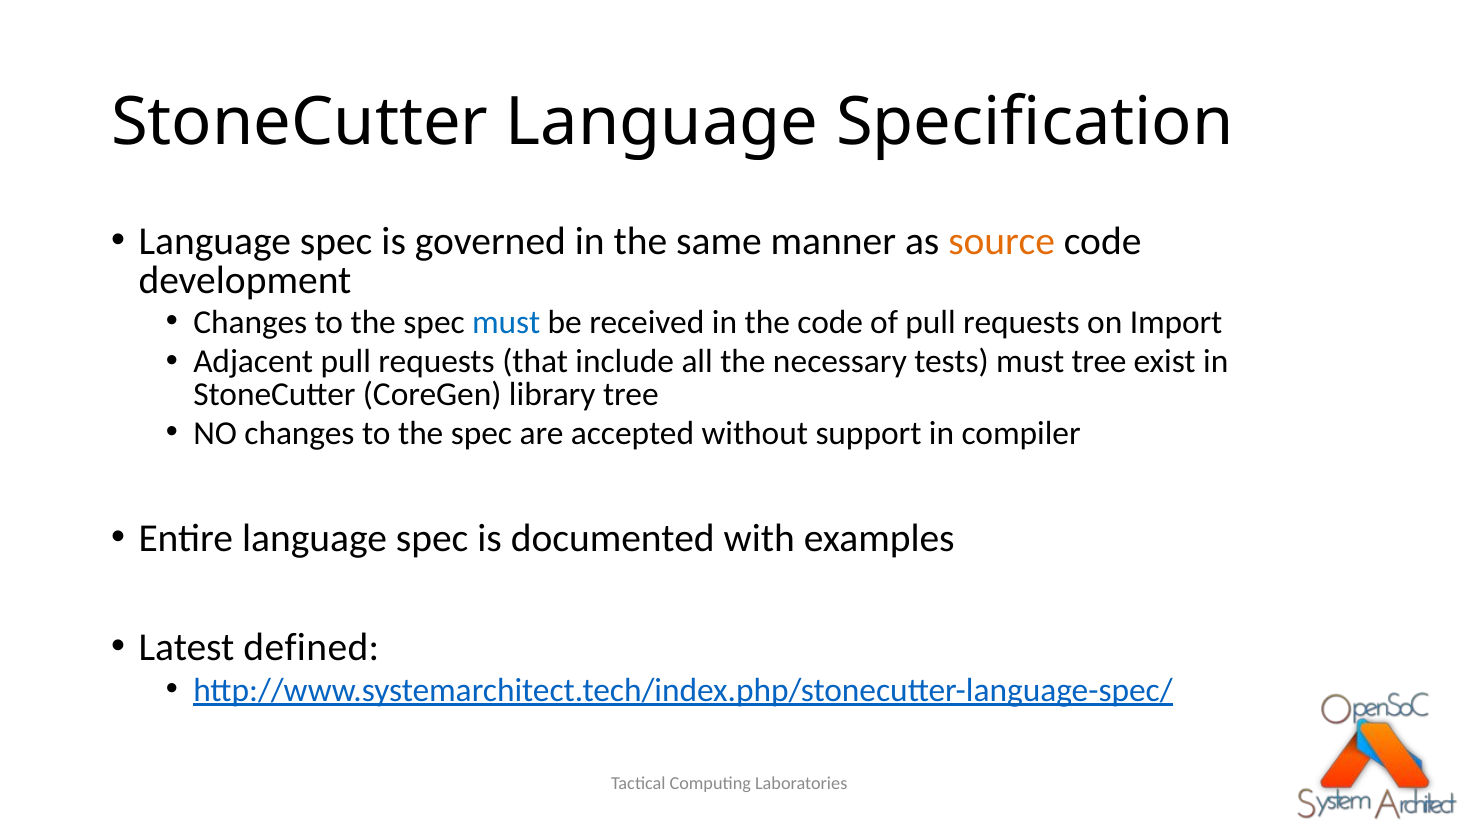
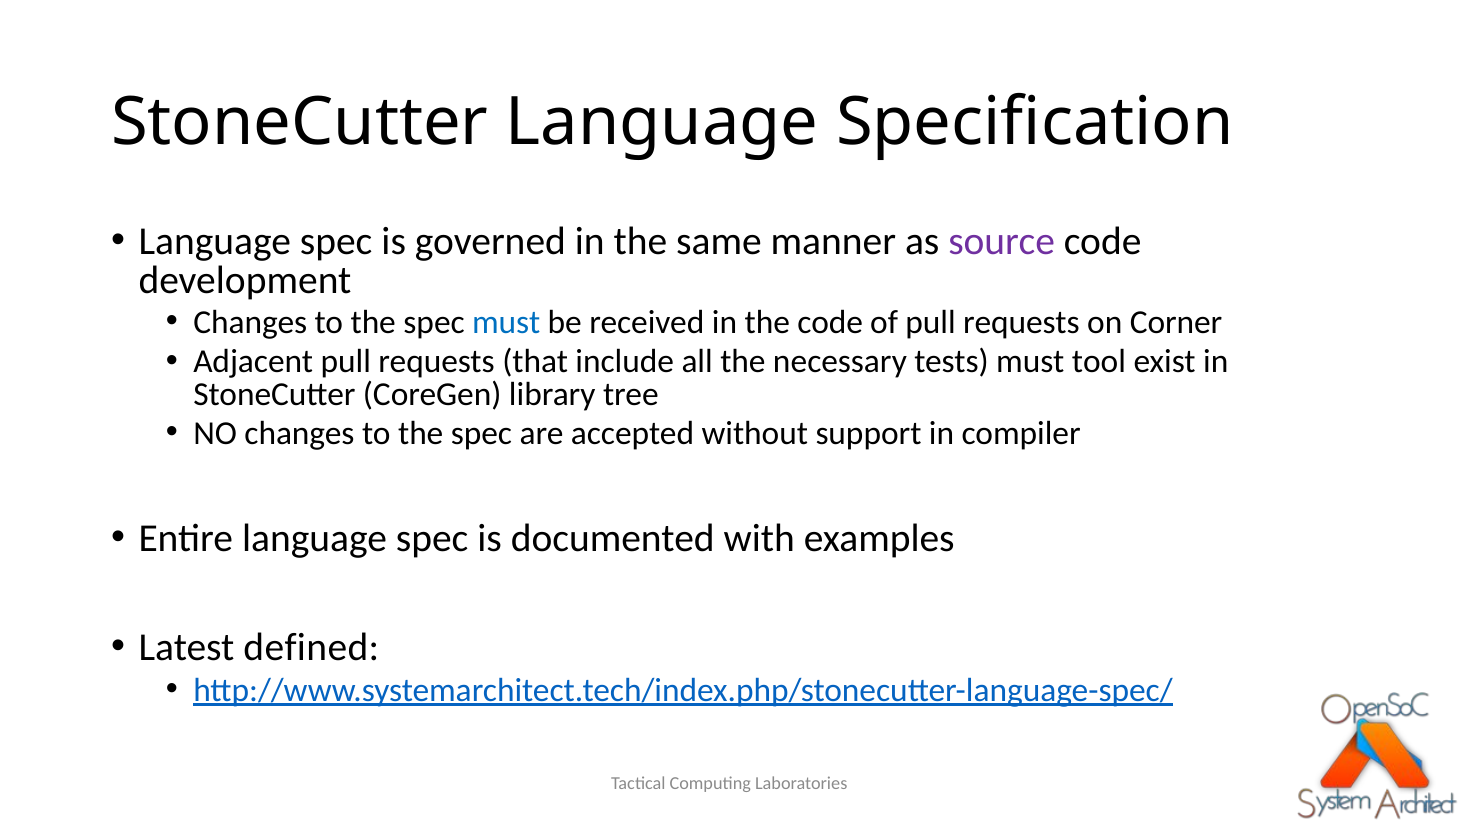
source colour: orange -> purple
Import: Import -> Corner
must tree: tree -> tool
